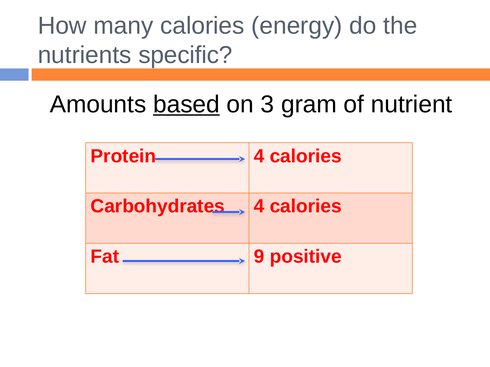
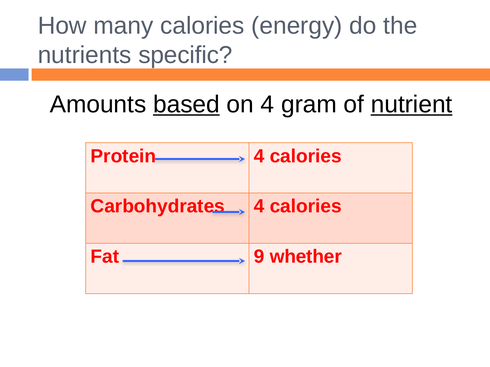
on 3: 3 -> 4
nutrient underline: none -> present
positive: positive -> whether
